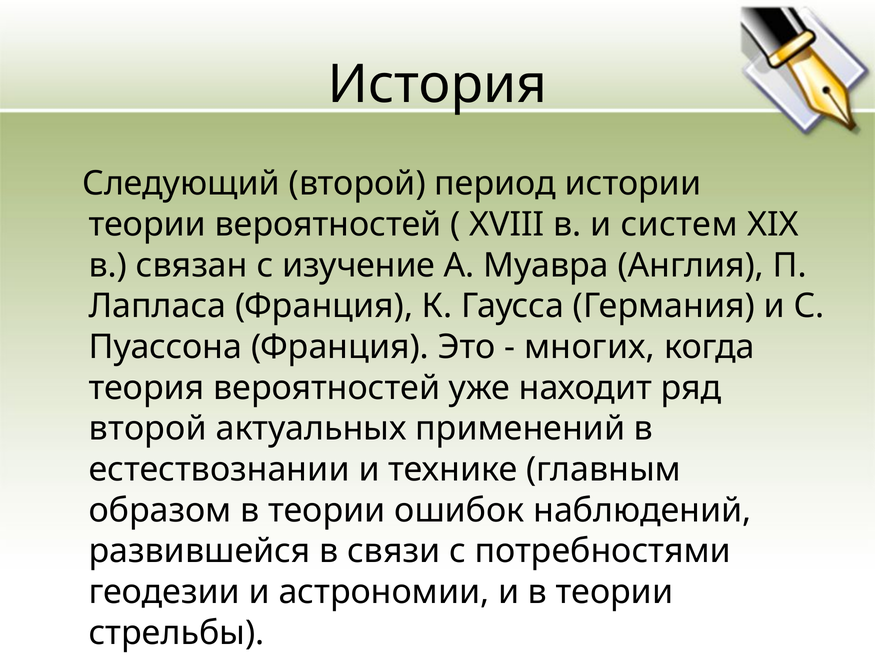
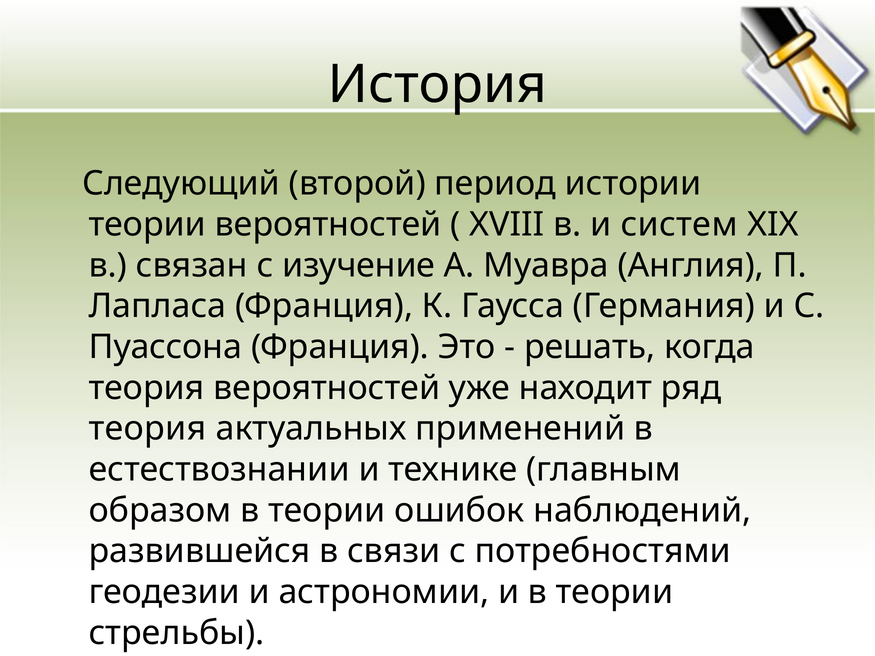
многих: многих -> решать
второй at (148, 429): второй -> теория
